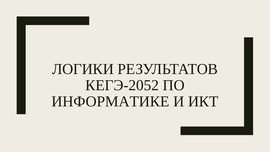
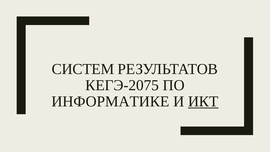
ЛОГИКИ: ЛОГИКИ -> СИСТЕМ
КЕГЭ-2052: КЕГЭ-2052 -> КЕГЭ-2075
ИКТ underline: none -> present
